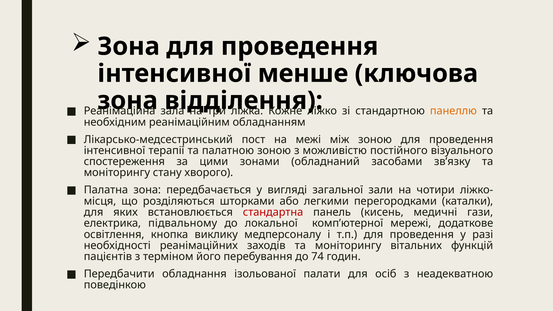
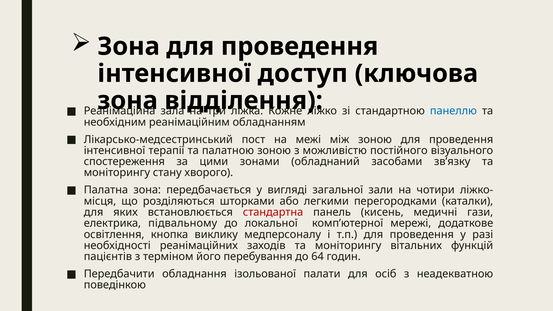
менше: менше -> доступ
панеллю colour: orange -> blue
74: 74 -> 64
